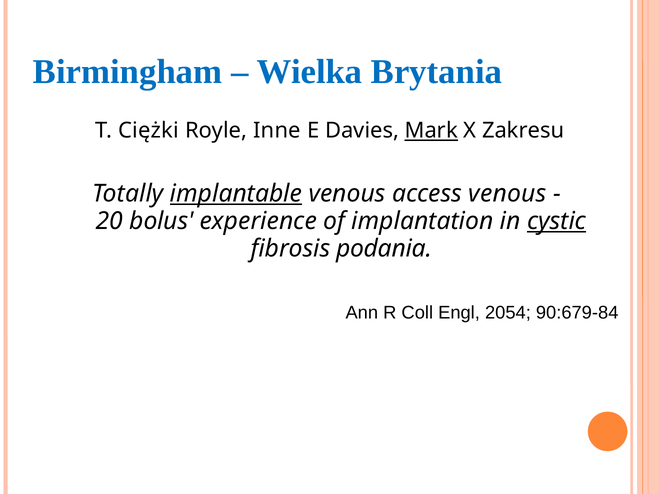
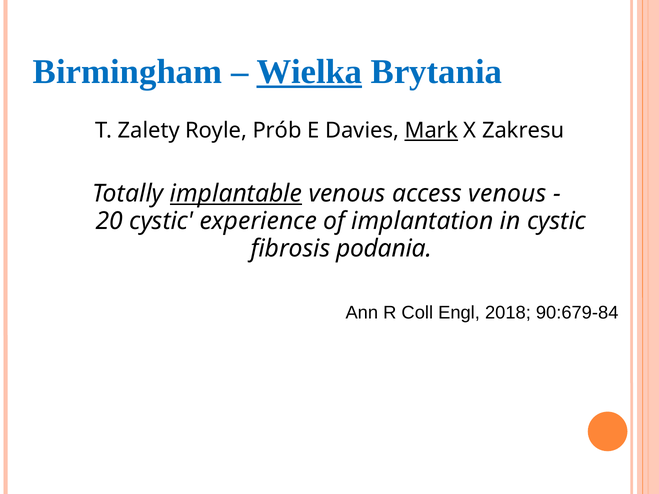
Wielka underline: none -> present
Ciężki: Ciężki -> Zalety
Inne: Inne -> Prób
20 bolus: bolus -> cystic
cystic at (557, 221) underline: present -> none
2054: 2054 -> 2018
